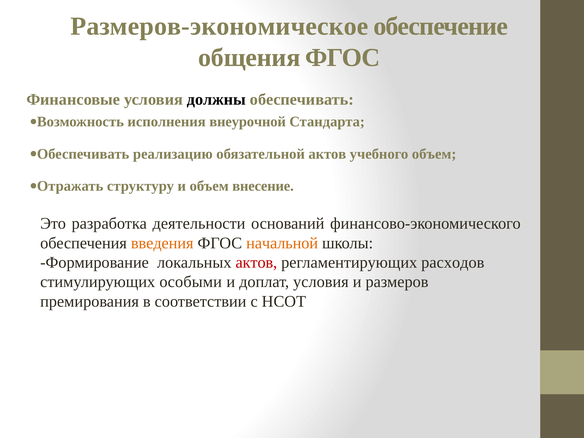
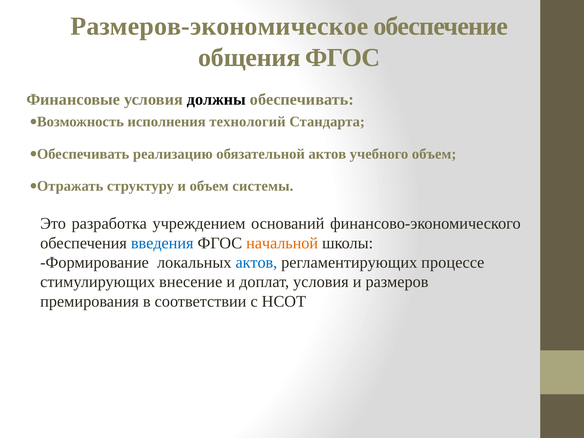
внеурочной: внеурочной -> технологий
внесение: внесение -> системы
деятельности: деятельности -> учреждением
введения colour: orange -> blue
актов at (256, 263) colour: red -> blue
расходов: расходов -> процессе
особыми: особыми -> внесение
